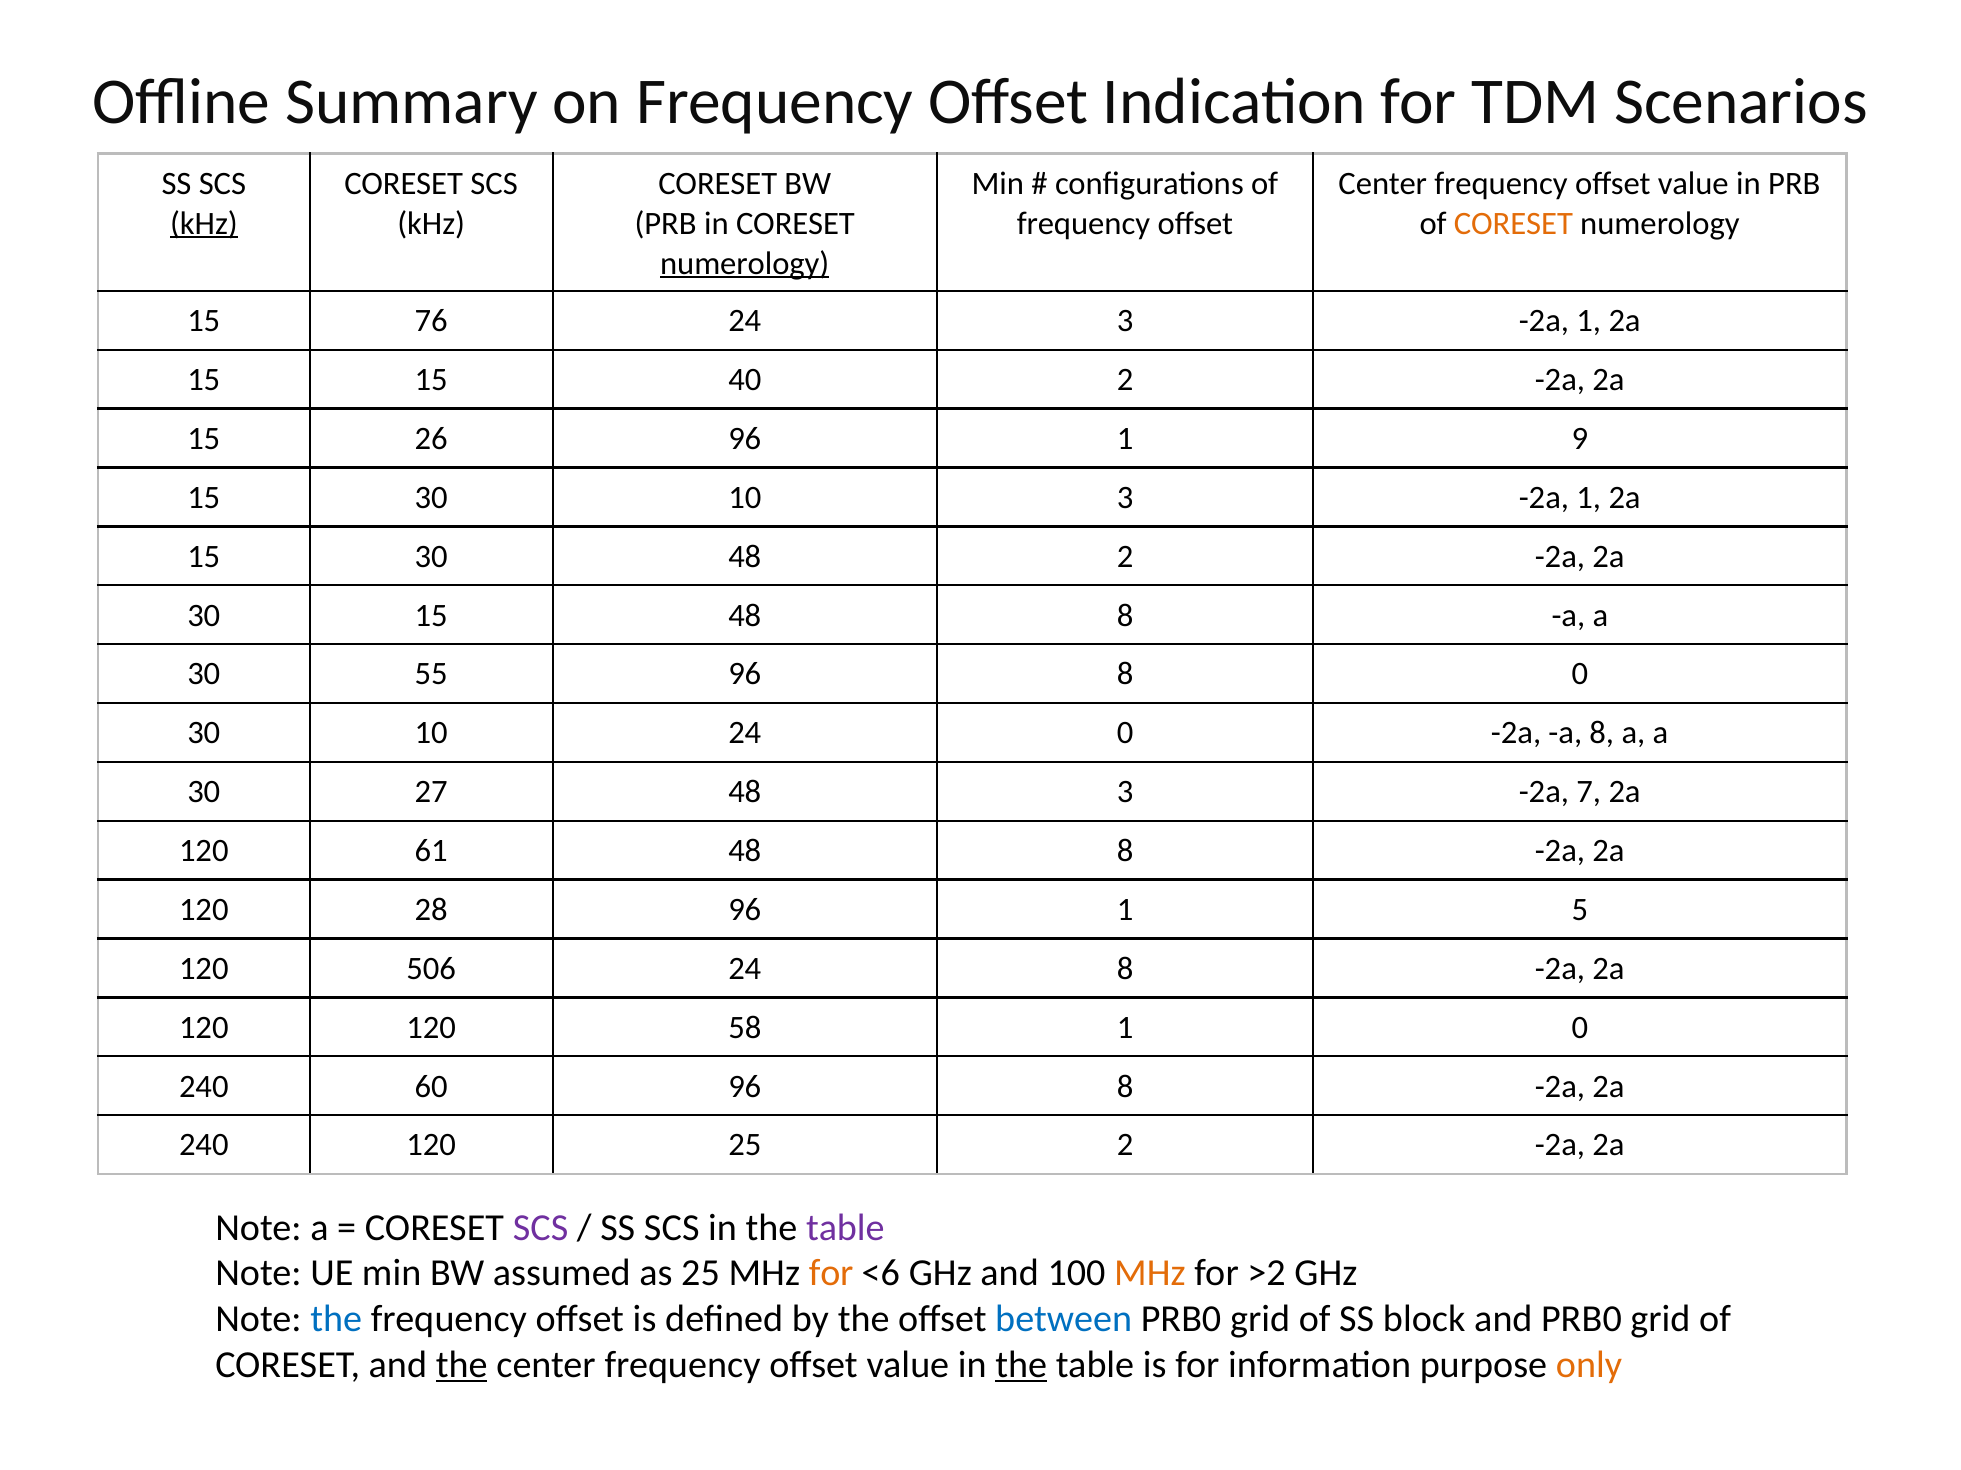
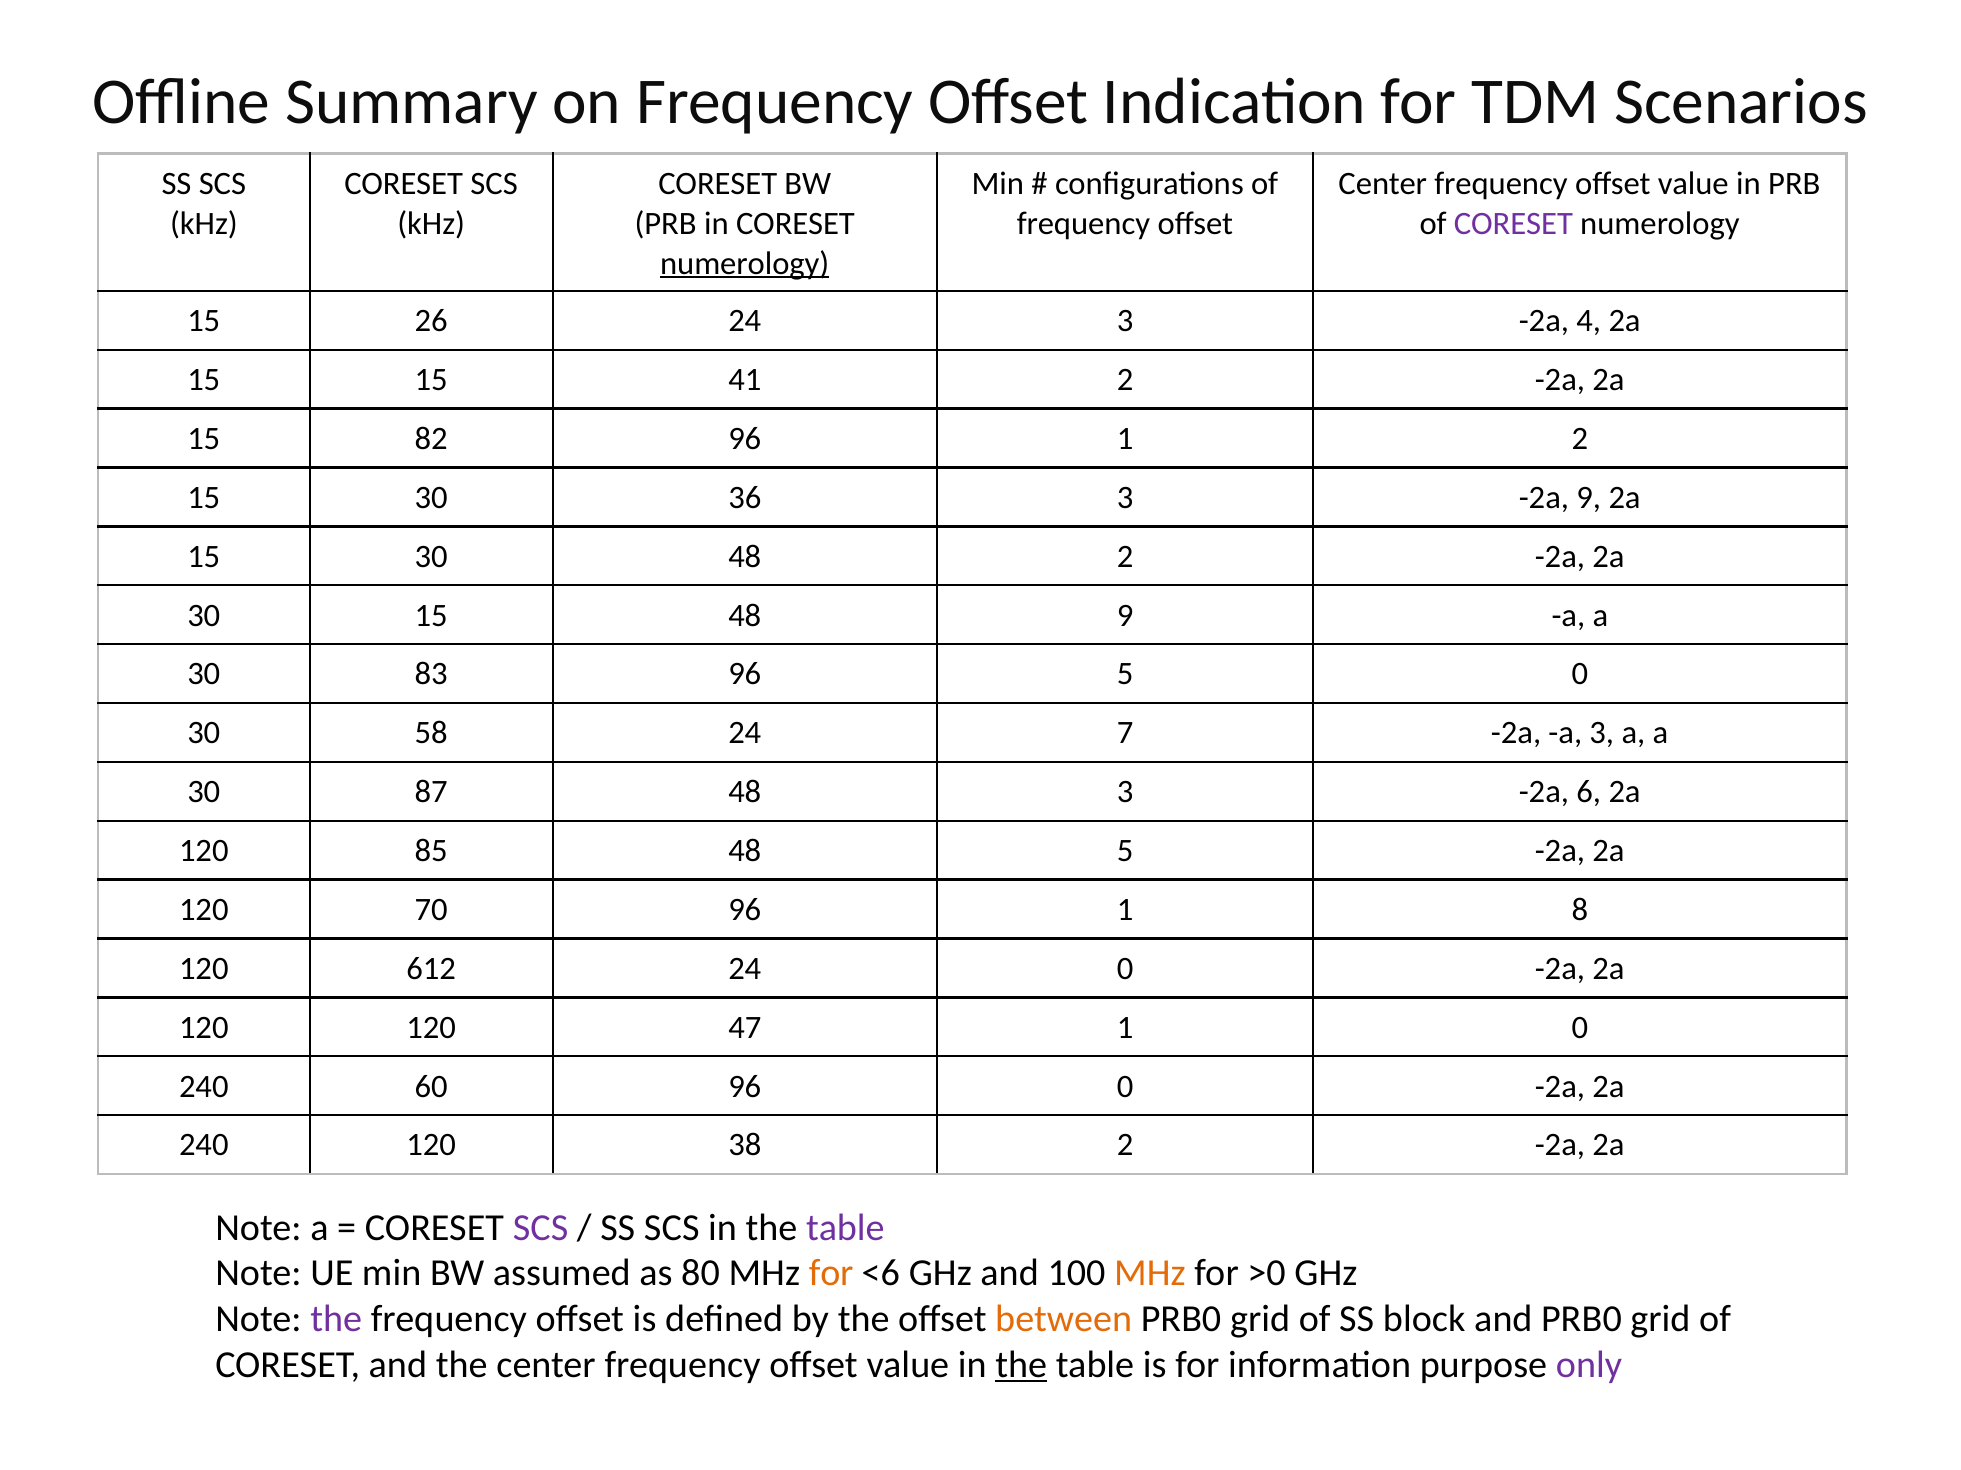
kHz at (204, 224) underline: present -> none
CORESET at (1513, 224) colour: orange -> purple
76: 76 -> 26
24 3 -2a 1: 1 -> 4
40: 40 -> 41
26: 26 -> 82
1 9: 9 -> 2
15 30 10: 10 -> 36
1 at (1589, 498): 1 -> 9
15 48 8: 8 -> 9
55: 55 -> 83
8 at (1125, 674): 8 -> 5
10 at (431, 733): 10 -> 58
24 0: 0 -> 7
a 8: 8 -> 3
27: 27 -> 87
7: 7 -> 6
61: 61 -> 85
8 at (1125, 851): 8 -> 5
28: 28 -> 70
5: 5 -> 8
506: 506 -> 612
24 8: 8 -> 0
58: 58 -> 47
60 96 8: 8 -> 0
120 25: 25 -> 38
as 25: 25 -> 80
>2: >2 -> >0
the at (336, 1320) colour: blue -> purple
between colour: blue -> orange
the at (462, 1365) underline: present -> none
only colour: orange -> purple
